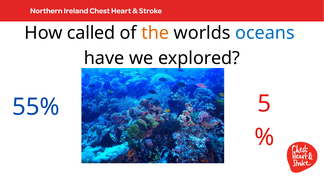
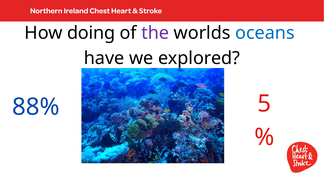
called: called -> doing
the colour: orange -> purple
55%: 55% -> 88%
